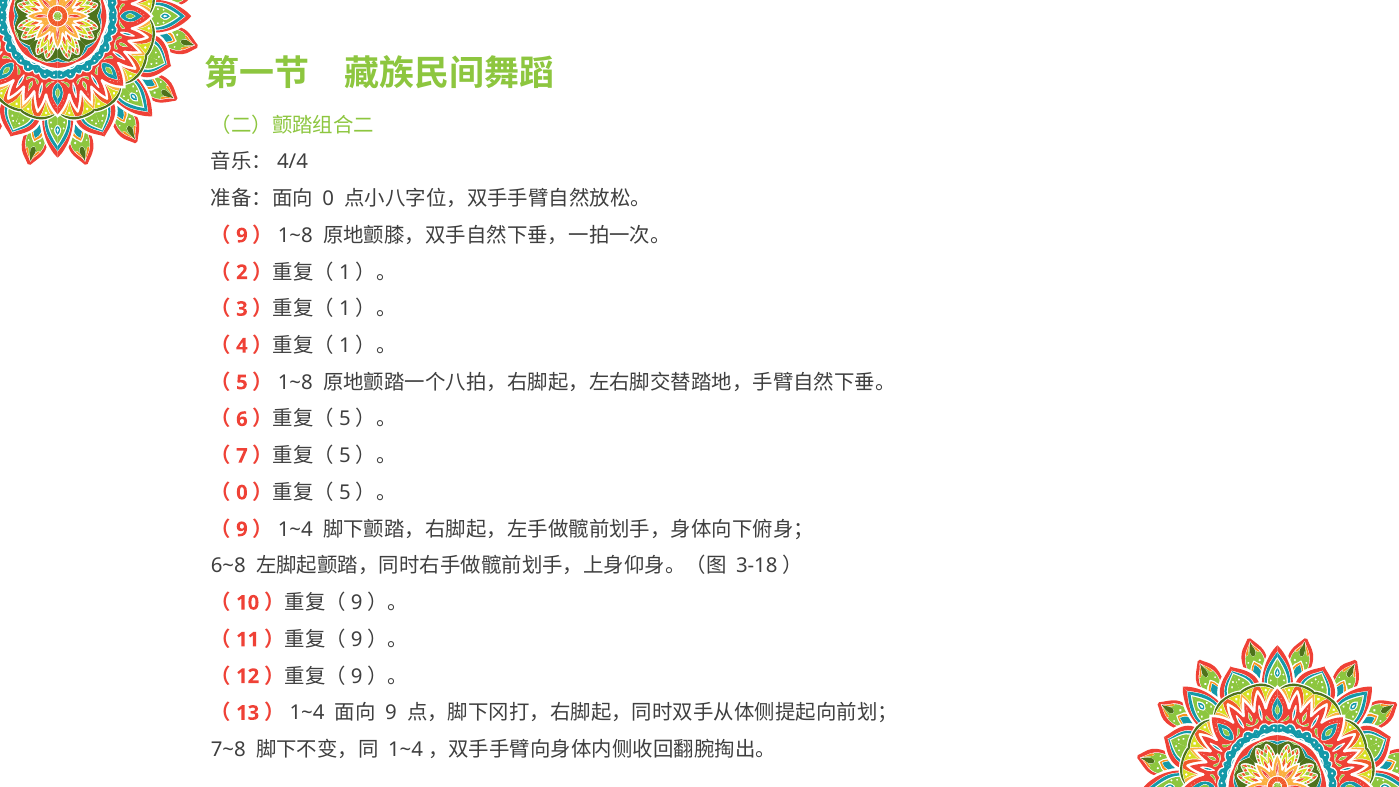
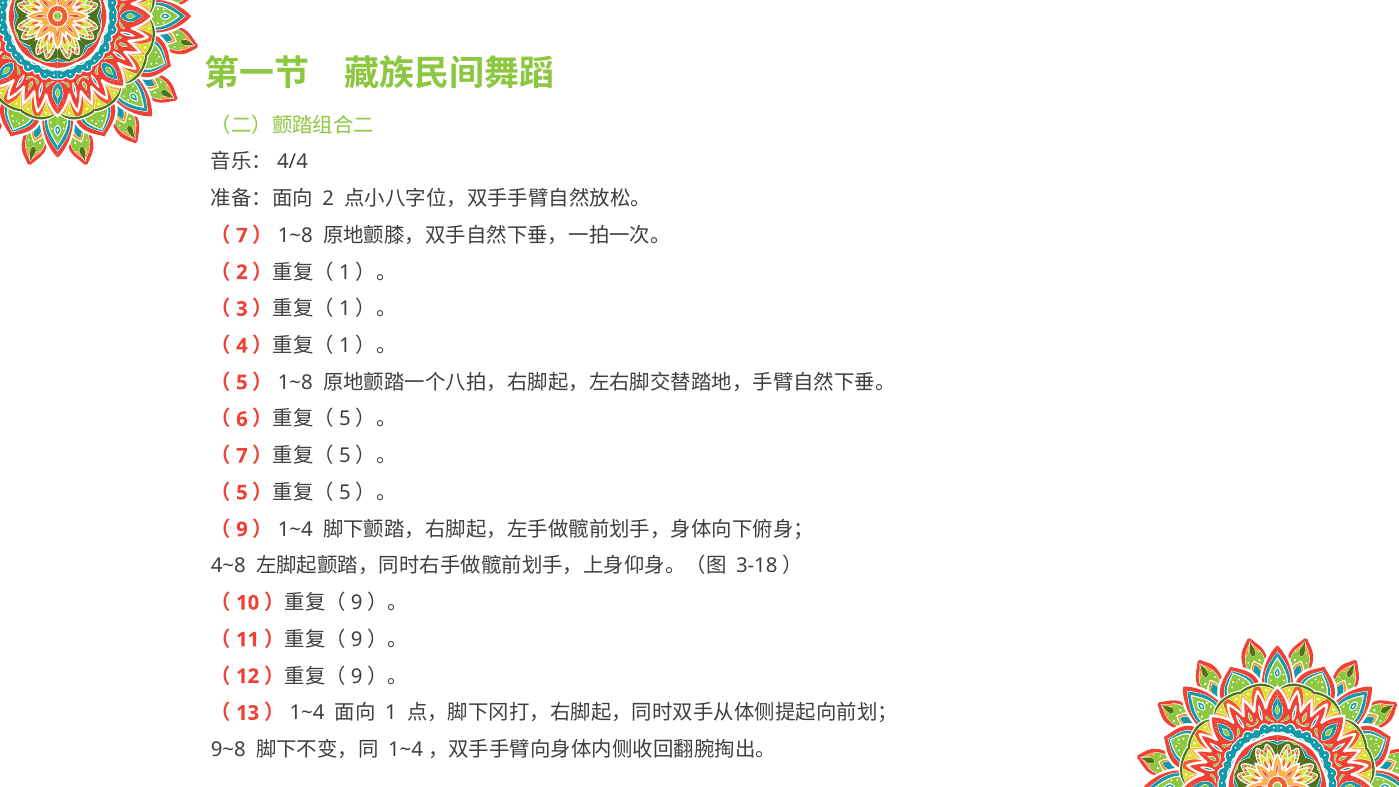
0 at (328, 199): 0 -> 2
9 at (242, 236): 9 -> 7
0 at (242, 493): 0 -> 5
6~8: 6~8 -> 4~8
9 at (391, 713): 9 -> 1
7~8: 7~8 -> 9~8
